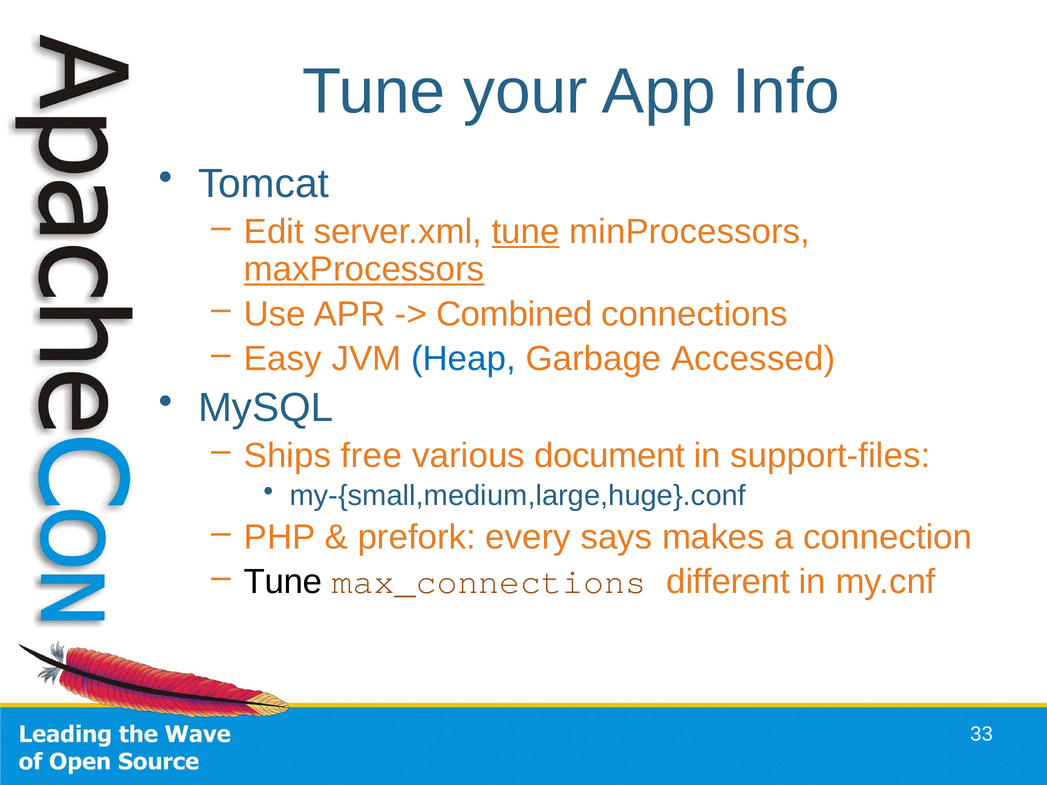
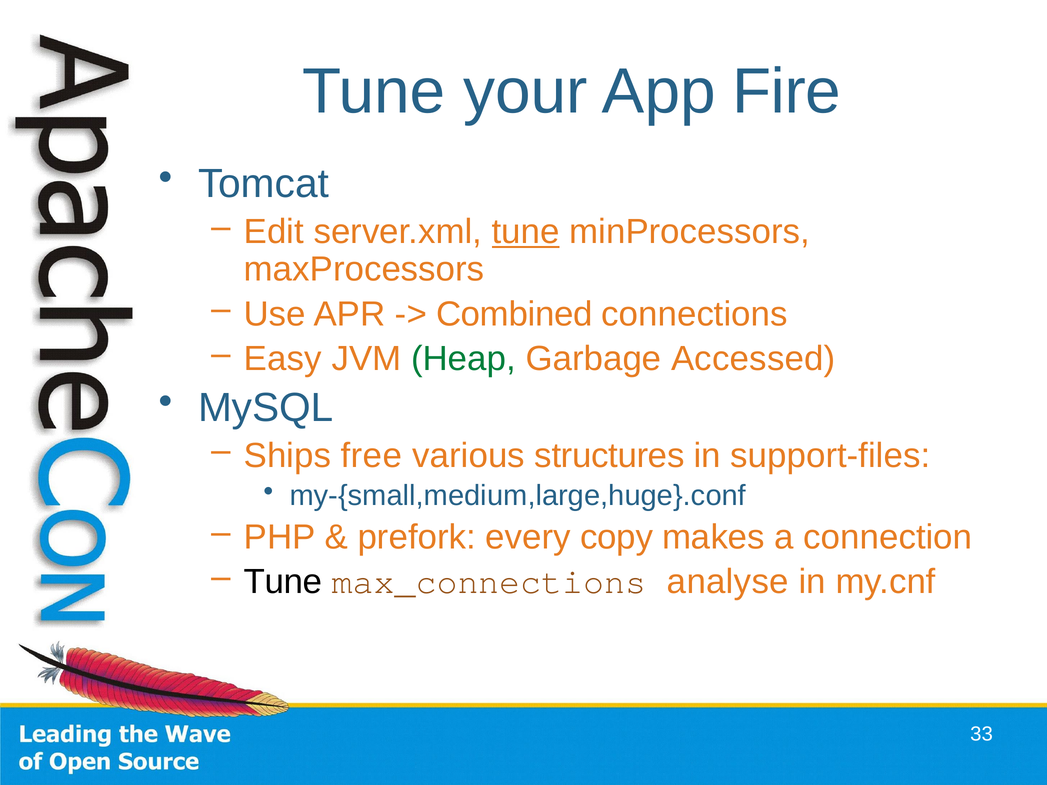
Info: Info -> Fire
maxProcessors underline: present -> none
Heap colour: blue -> green
document: document -> structures
says: says -> copy
different: different -> analyse
